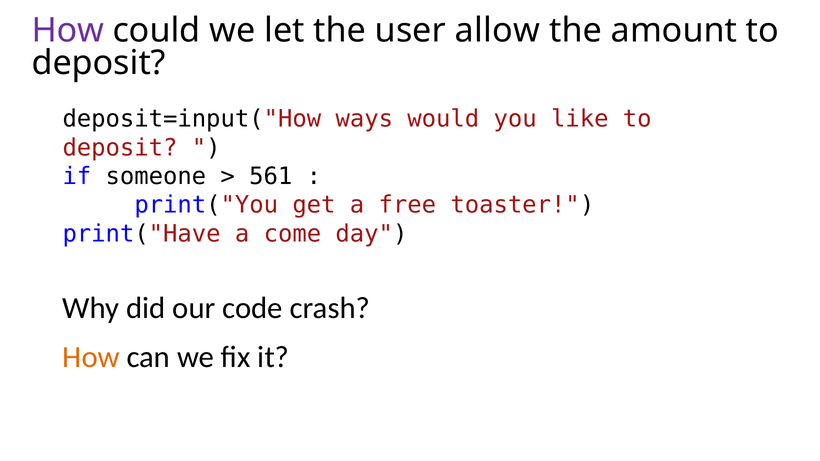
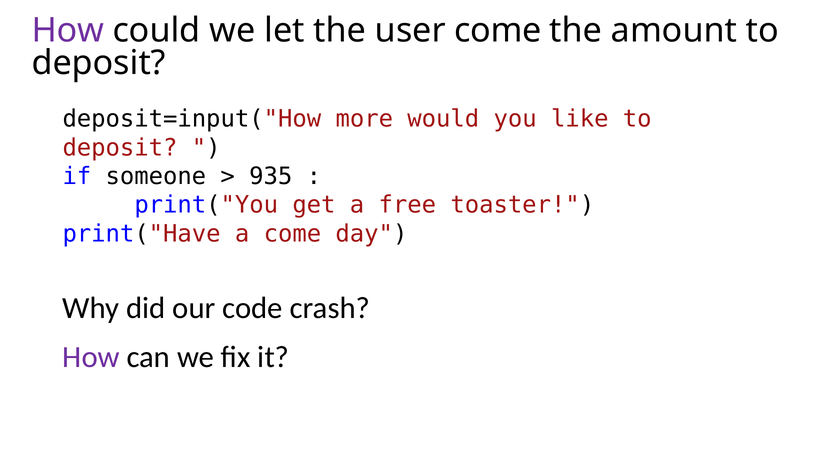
user allow: allow -> come
ways: ways -> more
561: 561 -> 935
How at (91, 357) colour: orange -> purple
